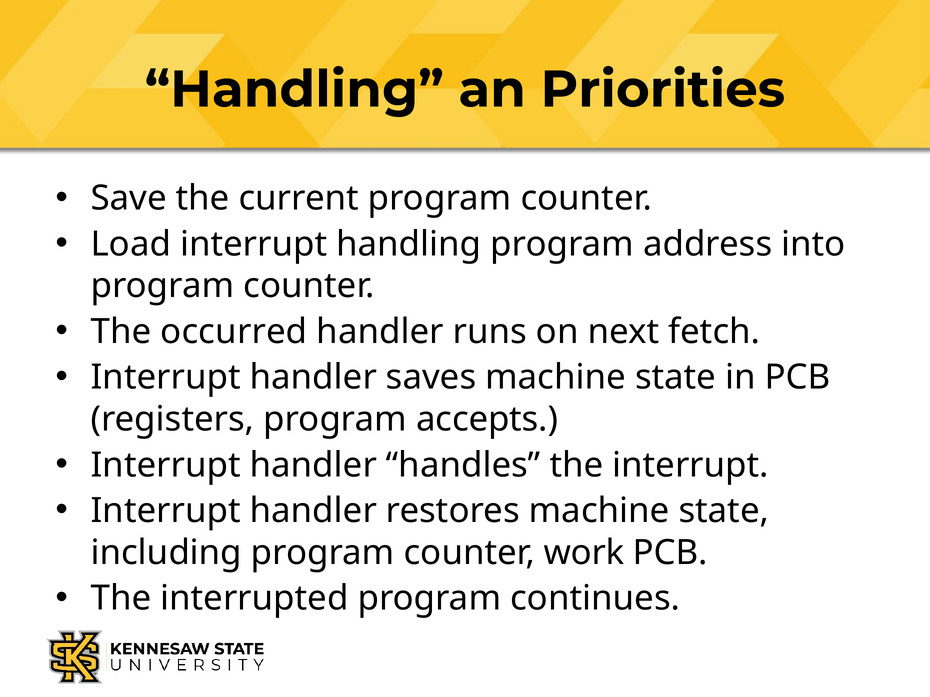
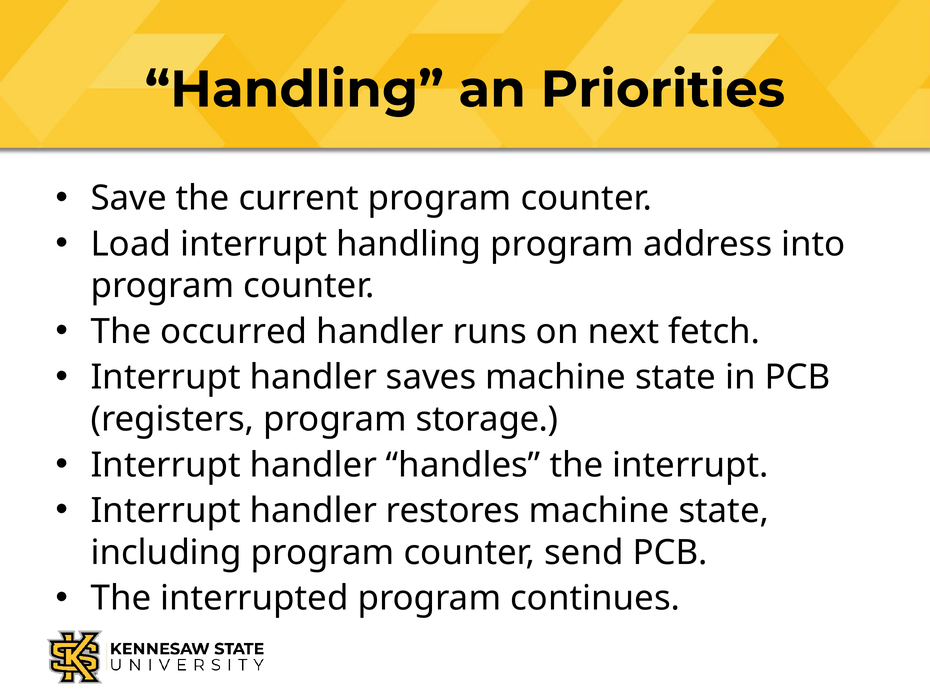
accepts: accepts -> storage
work: work -> send
